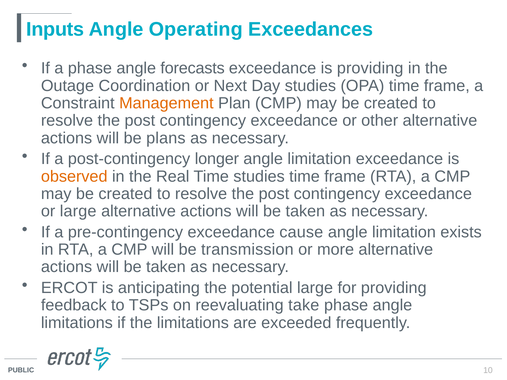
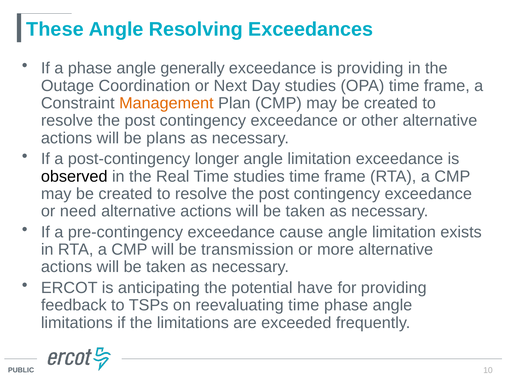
Inputs: Inputs -> These
Operating: Operating -> Resolving
forecasts: forecasts -> generally
observed colour: orange -> black
or large: large -> need
potential large: large -> have
reevaluating take: take -> time
